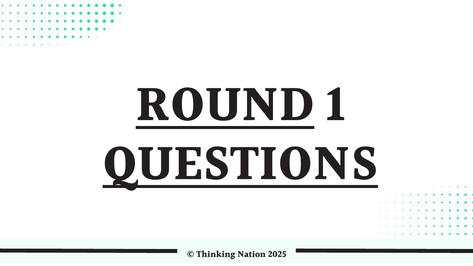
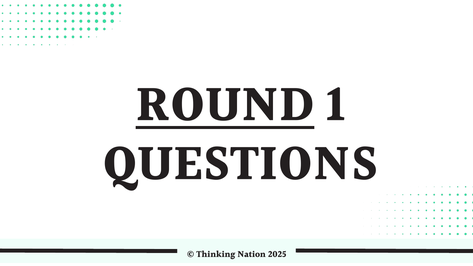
QUESTIONS underline: present -> none
